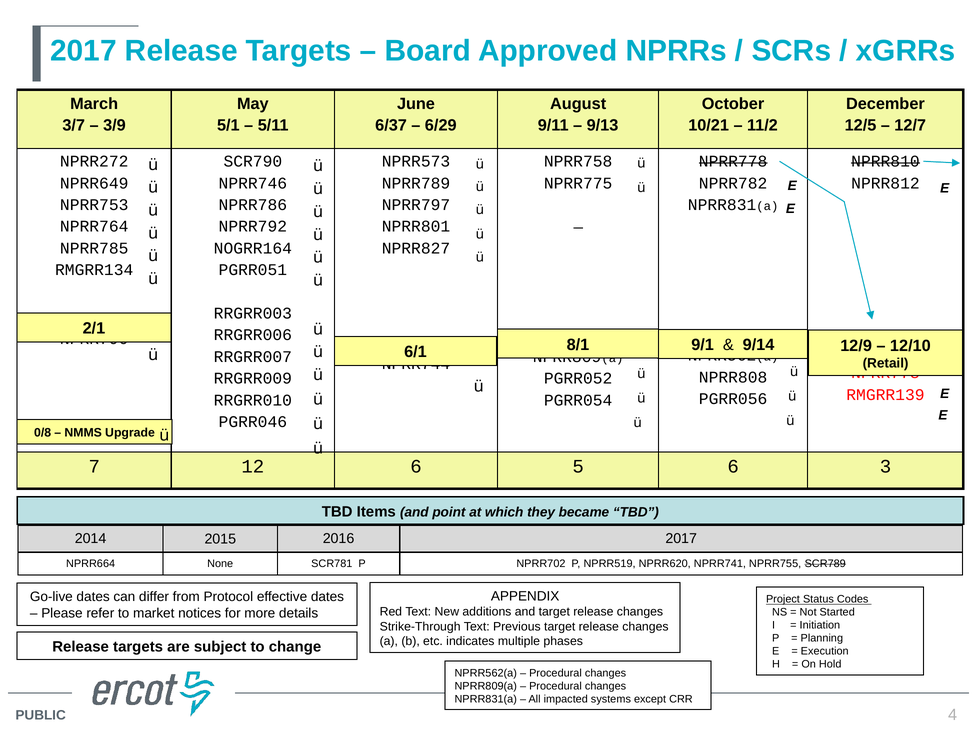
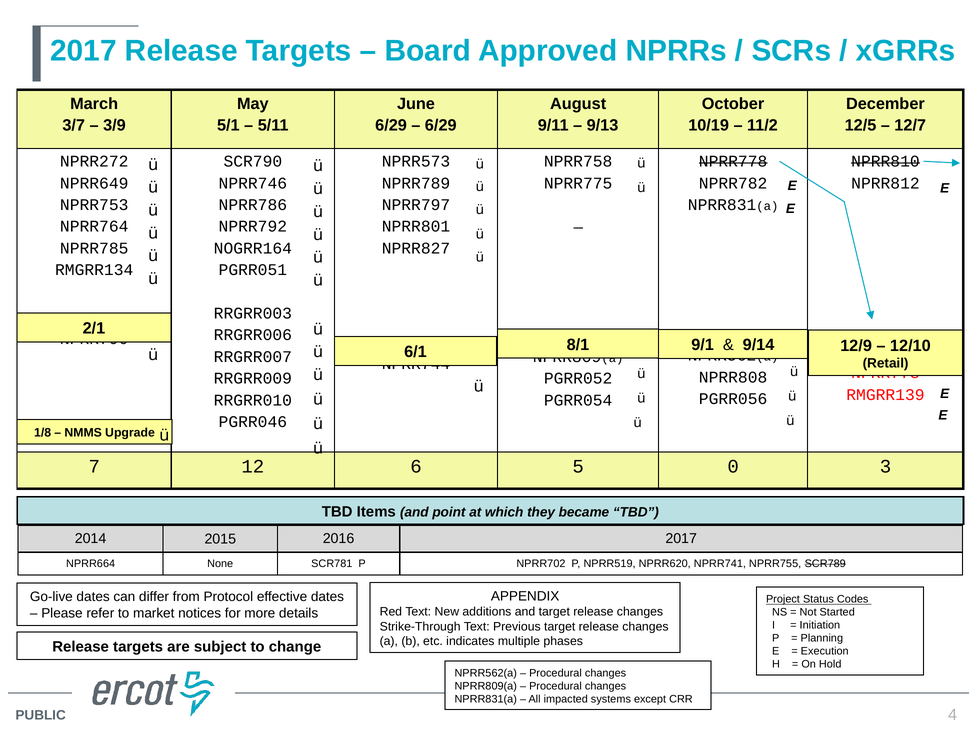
6/37 at (391, 126): 6/37 -> 6/29
10/21: 10/21 -> 10/19
0/8: 0/8 -> 1/8
5 6: 6 -> 0
